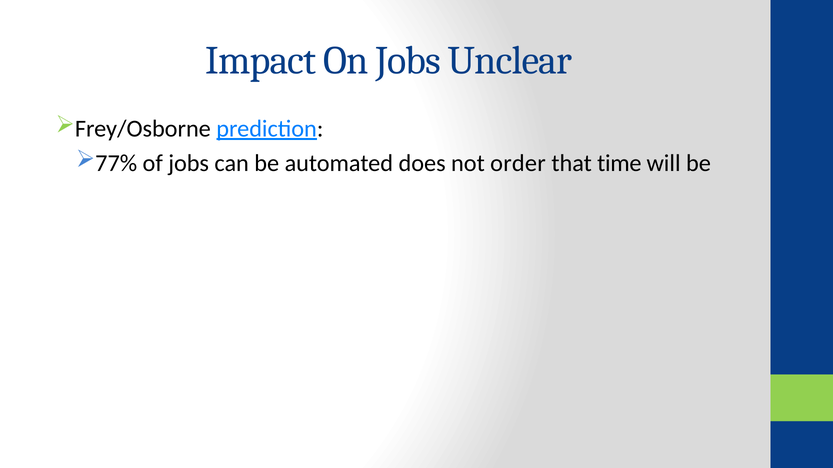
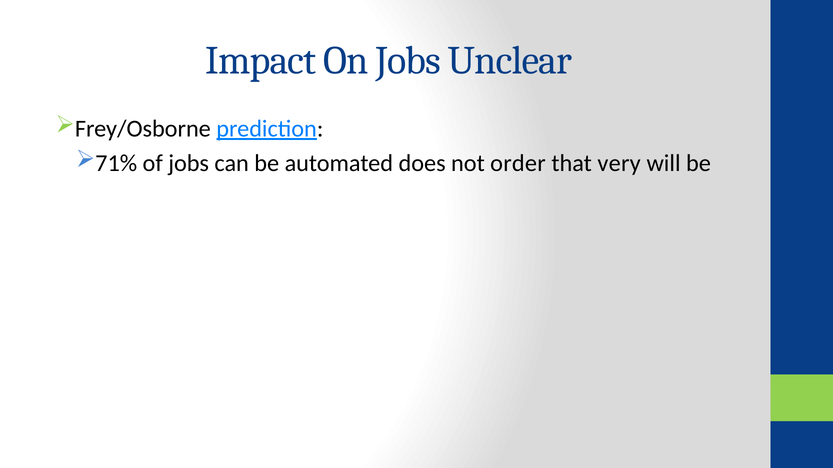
77%: 77% -> 71%
time: time -> very
